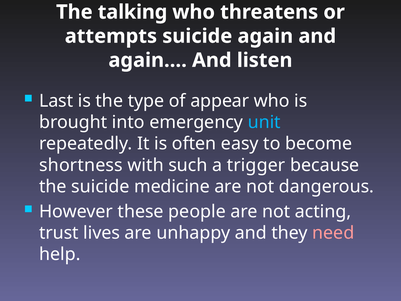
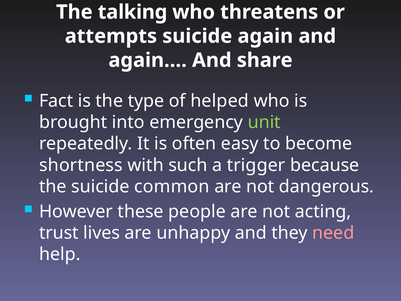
listen: listen -> share
Last: Last -> Fact
appear: appear -> helped
unit colour: light blue -> light green
medicine: medicine -> common
